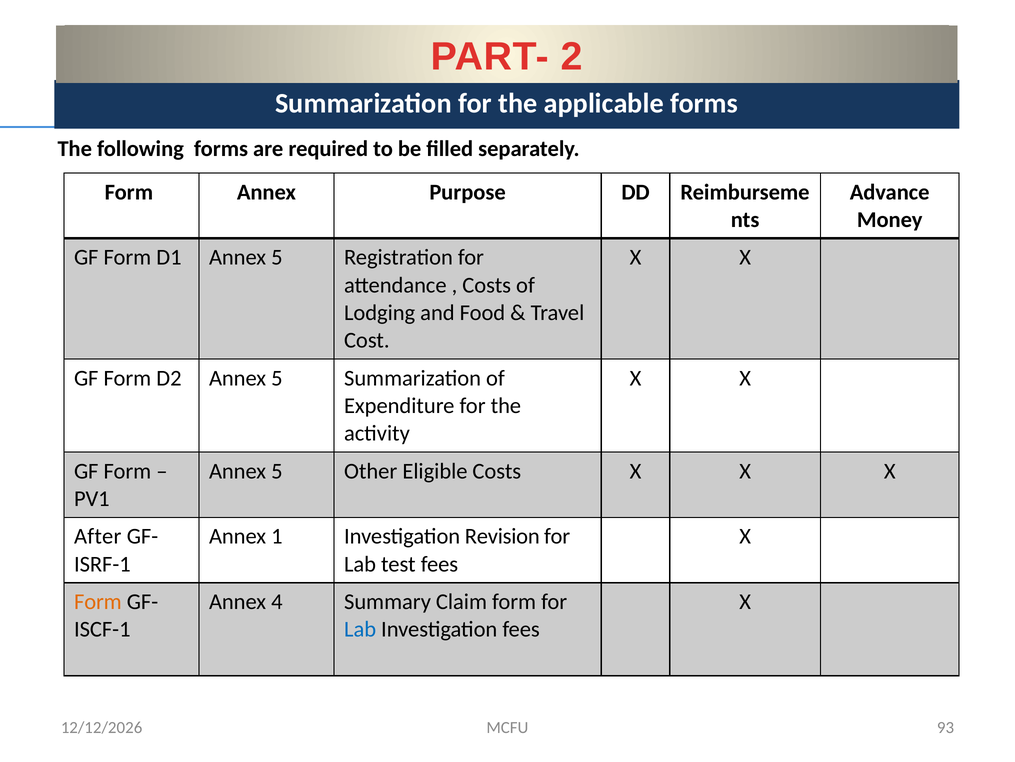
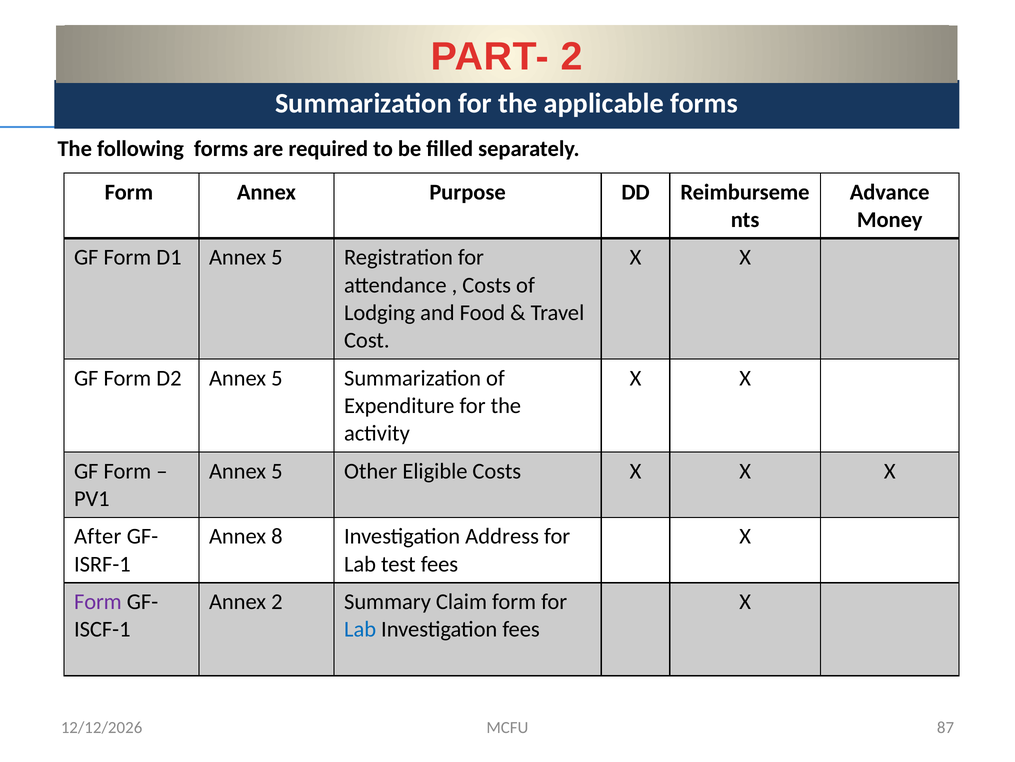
1: 1 -> 8
Revision: Revision -> Address
Form at (98, 601) colour: orange -> purple
Annex 4: 4 -> 2
93: 93 -> 87
